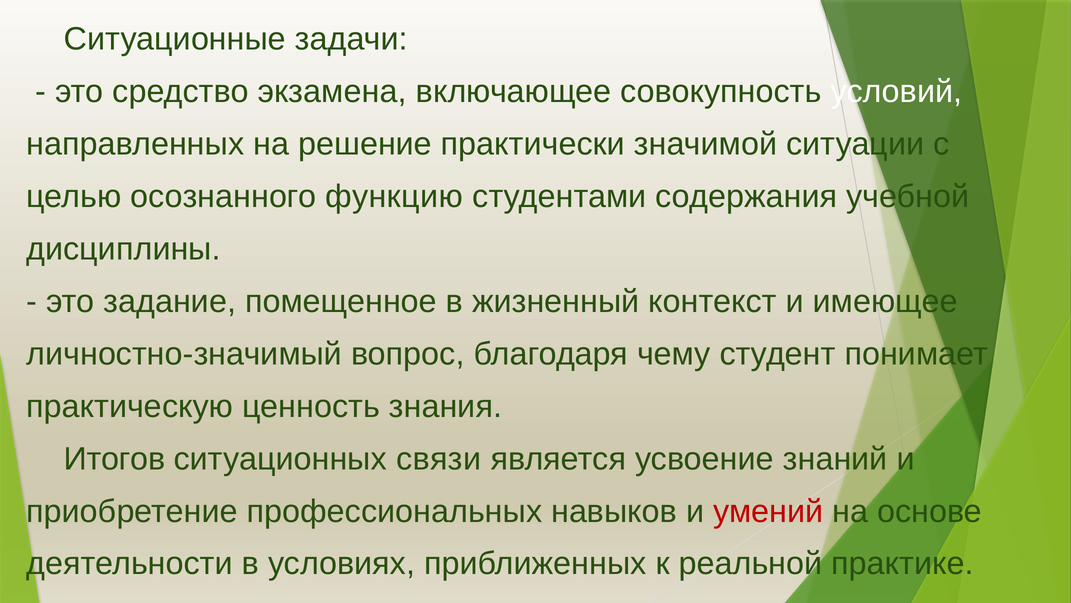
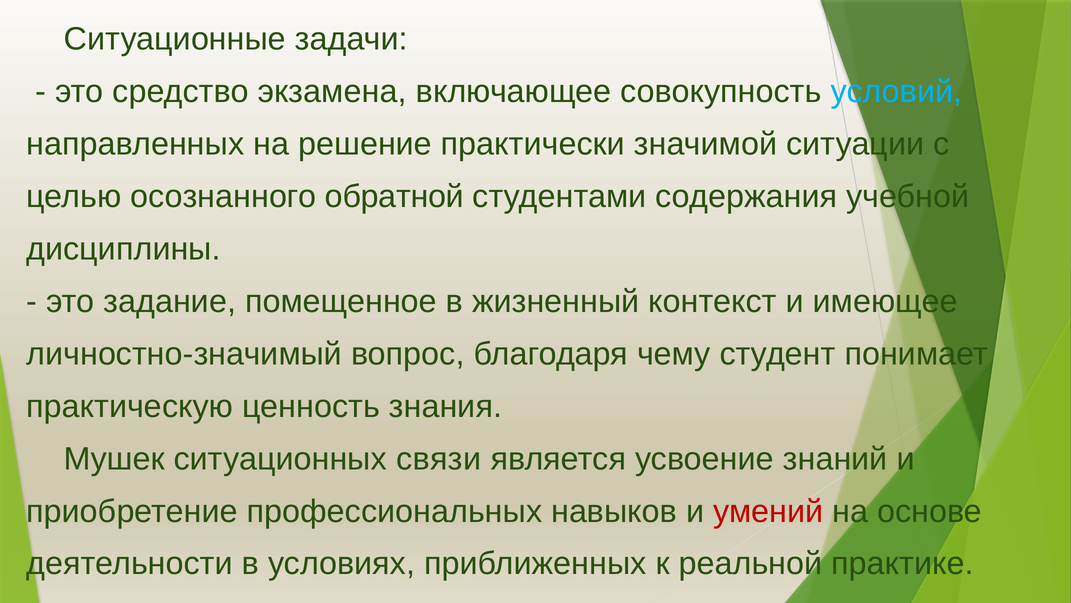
условий colour: white -> light blue
функцию: функцию -> обратной
Итогов: Итогов -> Мушек
